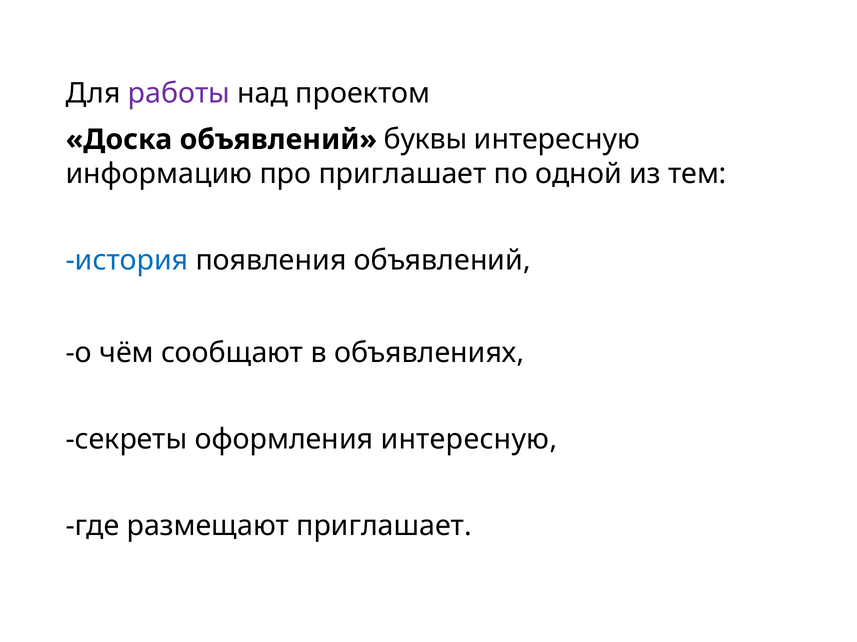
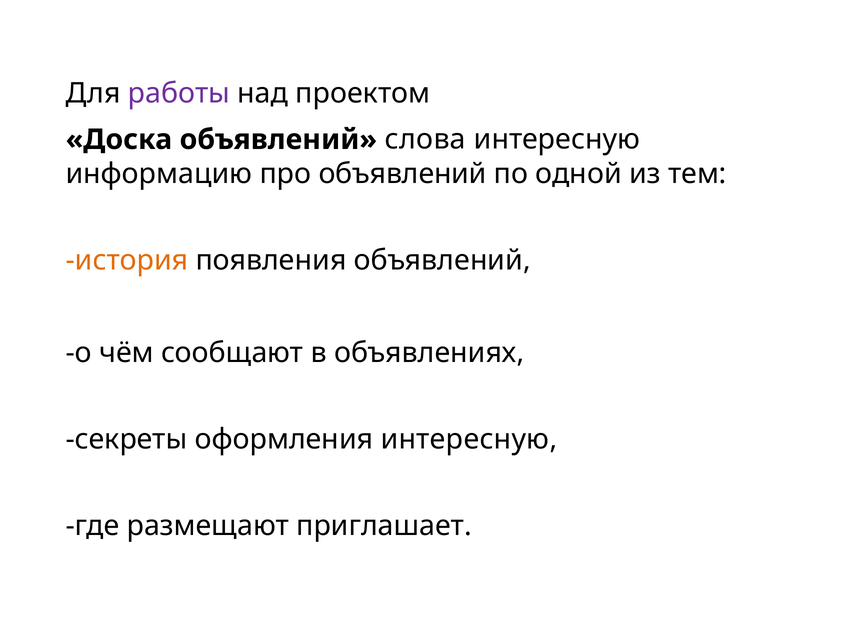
буквы: буквы -> слова
про приглашает: приглашает -> объявлений
история colour: blue -> orange
